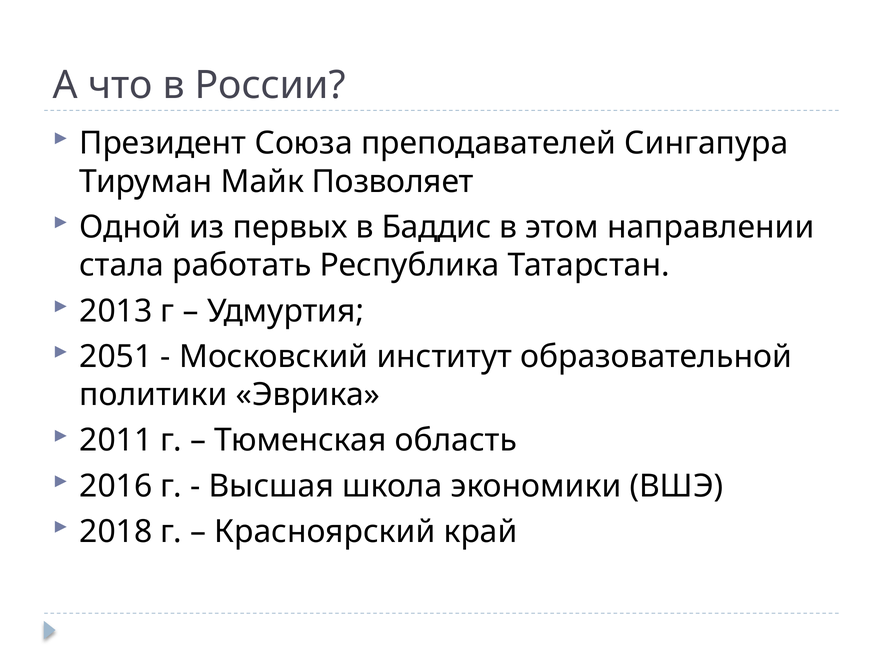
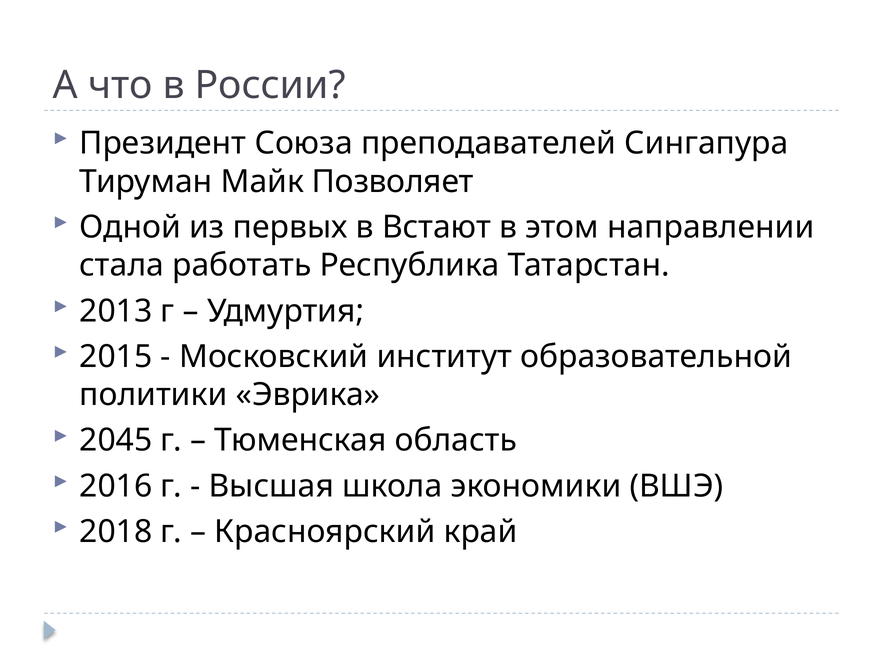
Баддис: Баддис -> Встают
2051: 2051 -> 2015
2011: 2011 -> 2045
